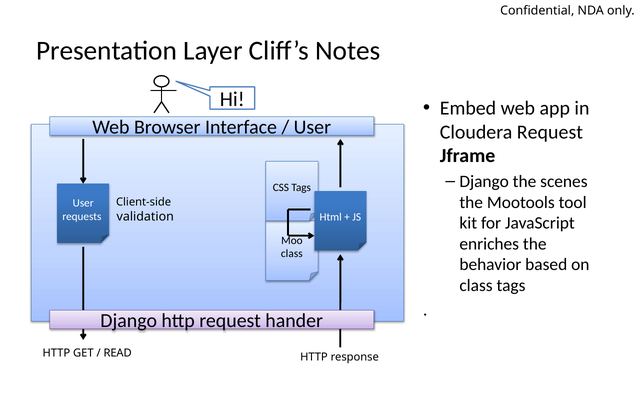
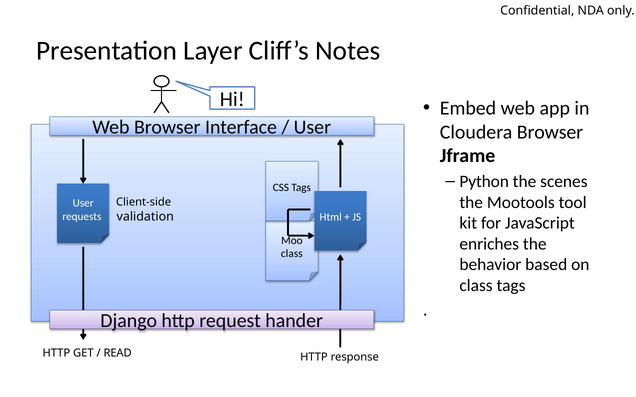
Cloudera Request: Request -> Browser
Django at (484, 182): Django -> Python
